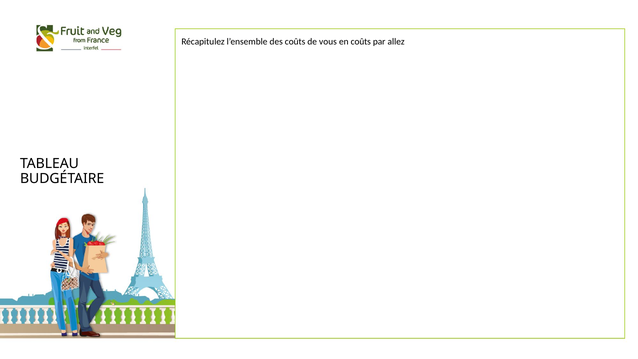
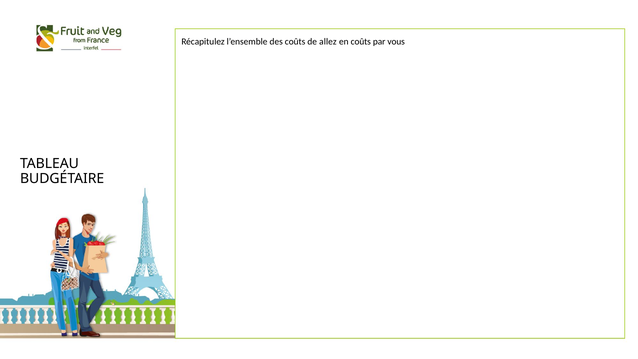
vous: vous -> allez
allez: allez -> vous
